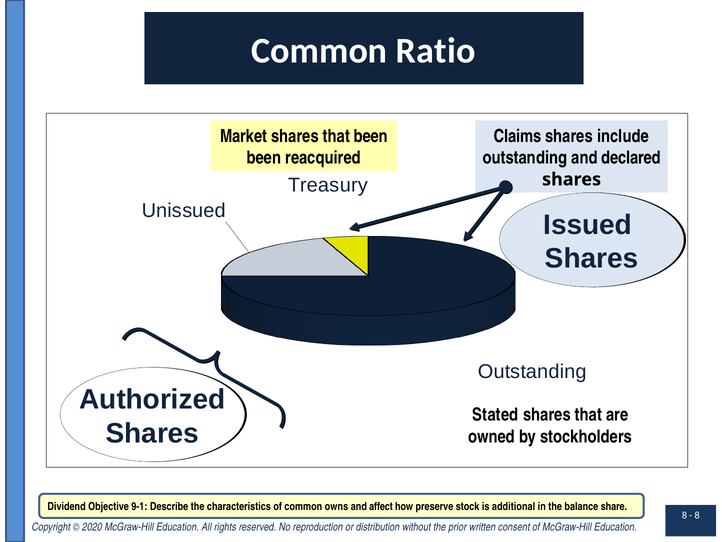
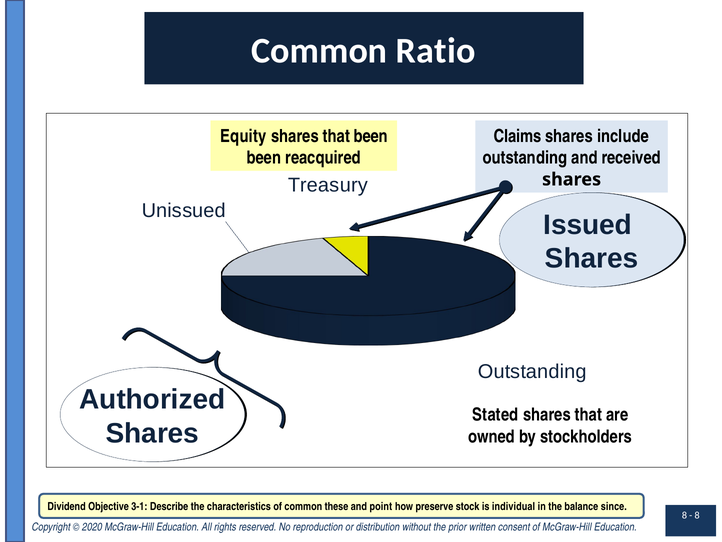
Market: Market -> Equity
declared: declared -> received
9-1: 9-1 -> 3-1
owns: owns -> these
affect: affect -> point
additional: additional -> individual
share: share -> since
